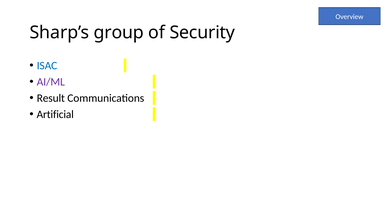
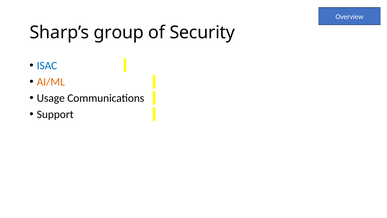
AI/ML colour: purple -> orange
Result: Result -> Usage
Artificial: Artificial -> Support
